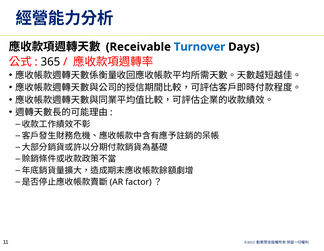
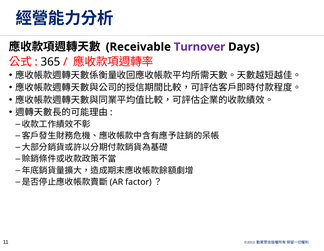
Turnover colour: blue -> purple
